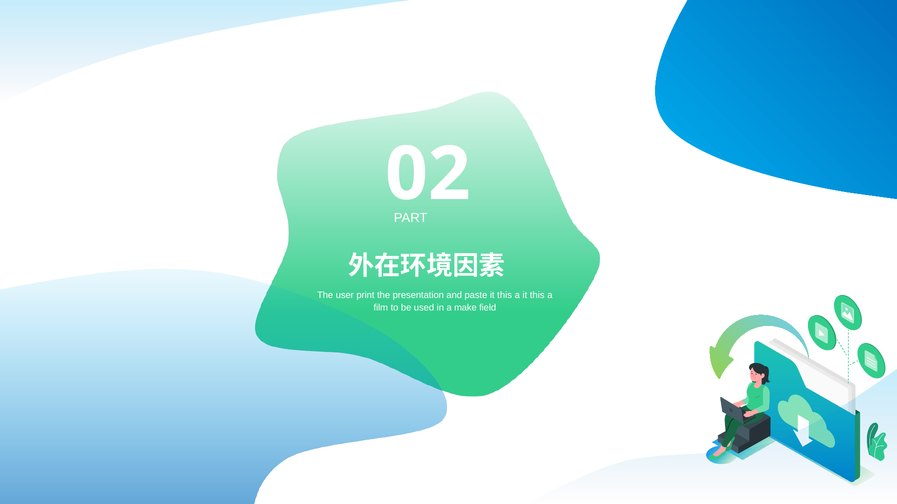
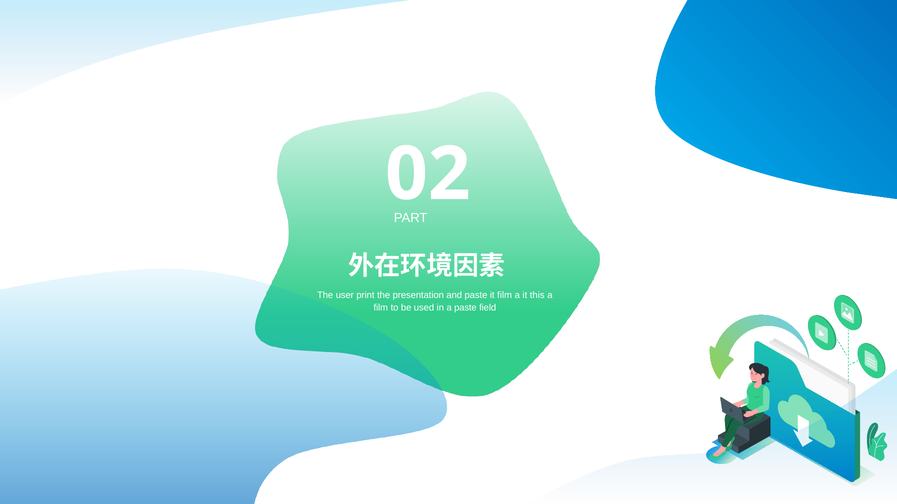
this at (505, 295): this -> film
a make: make -> paste
